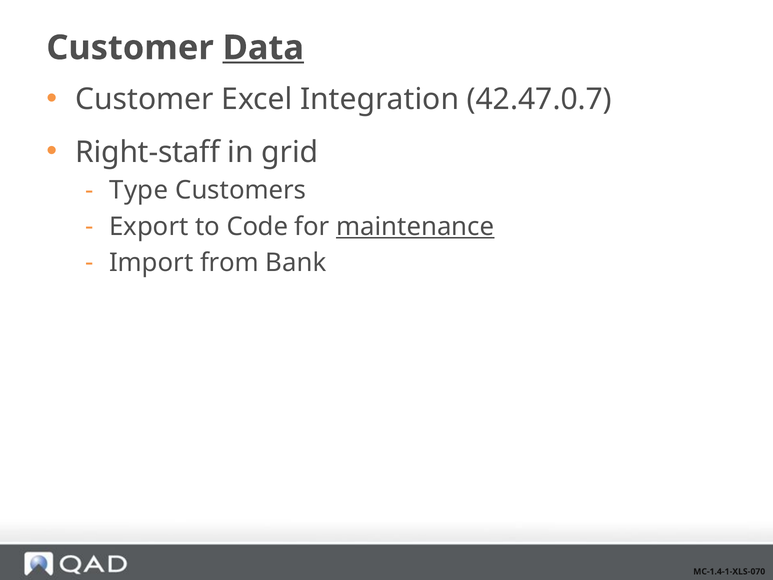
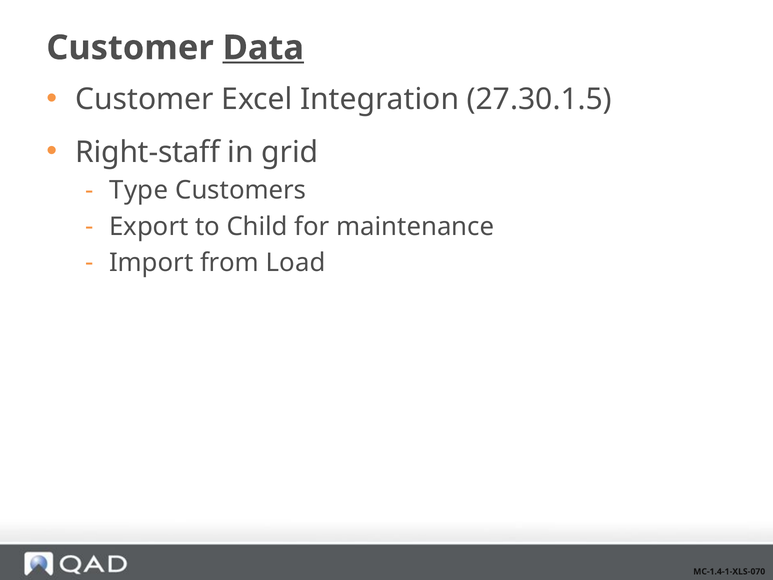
42.47.0.7: 42.47.0.7 -> 27.30.1.5
Code: Code -> Child
maintenance underline: present -> none
Bank: Bank -> Load
